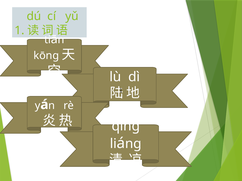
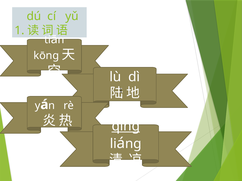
qīng underline: none -> present
